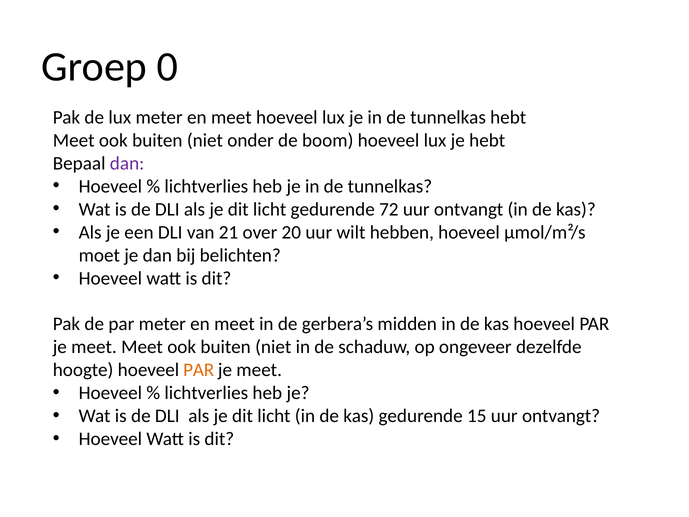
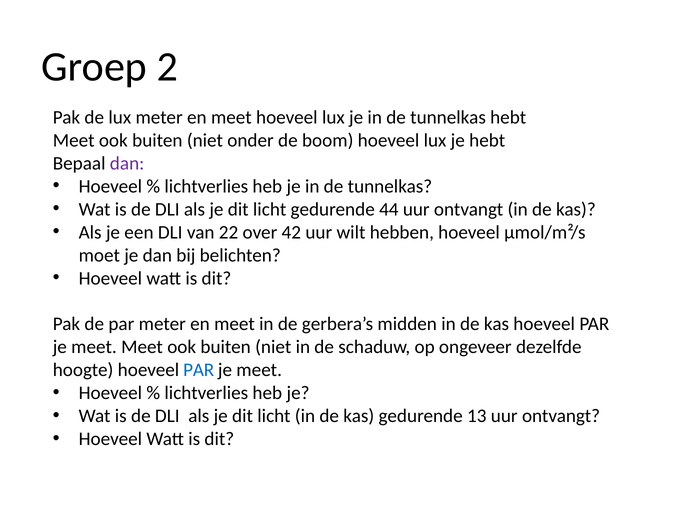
0: 0 -> 2
72: 72 -> 44
21: 21 -> 22
20: 20 -> 42
PAR at (199, 370) colour: orange -> blue
15: 15 -> 13
